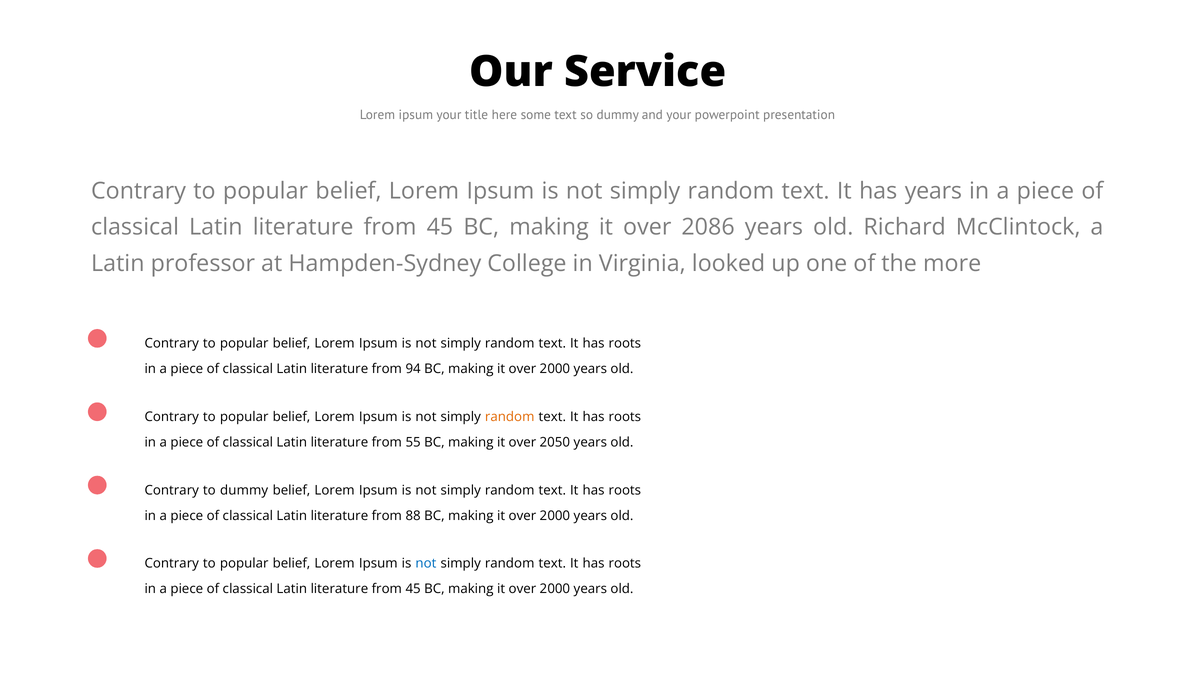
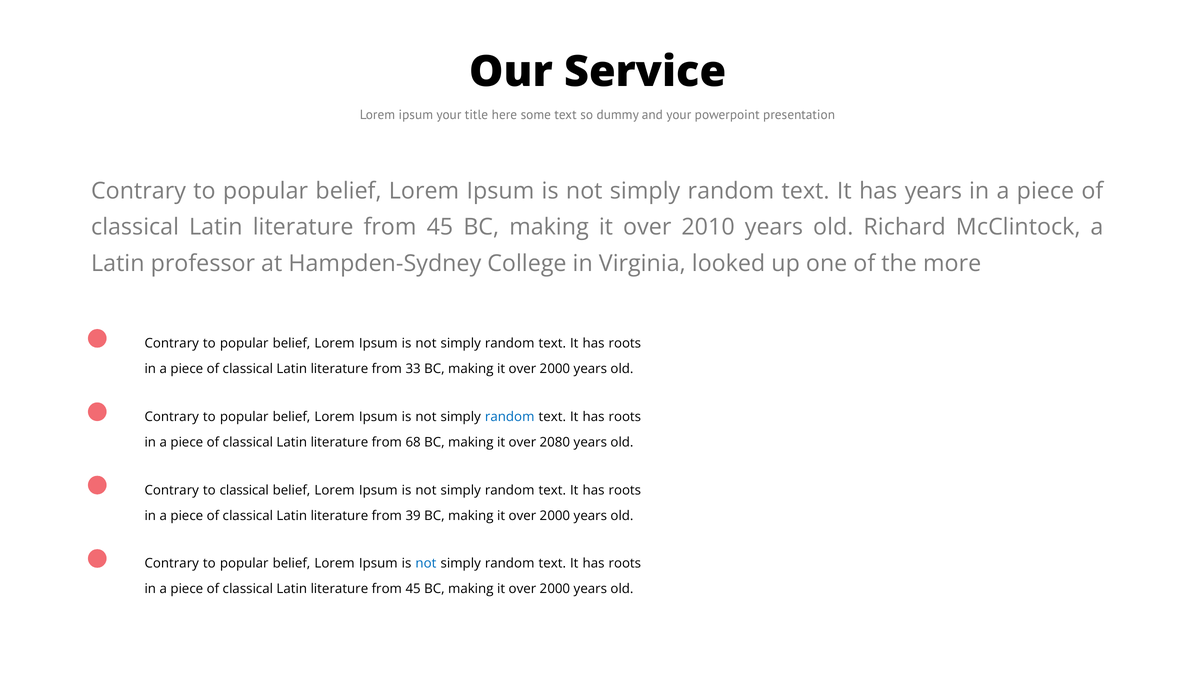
2086: 2086 -> 2010
94: 94 -> 33
random at (510, 417) colour: orange -> blue
55: 55 -> 68
2050: 2050 -> 2080
to dummy: dummy -> classical
88: 88 -> 39
